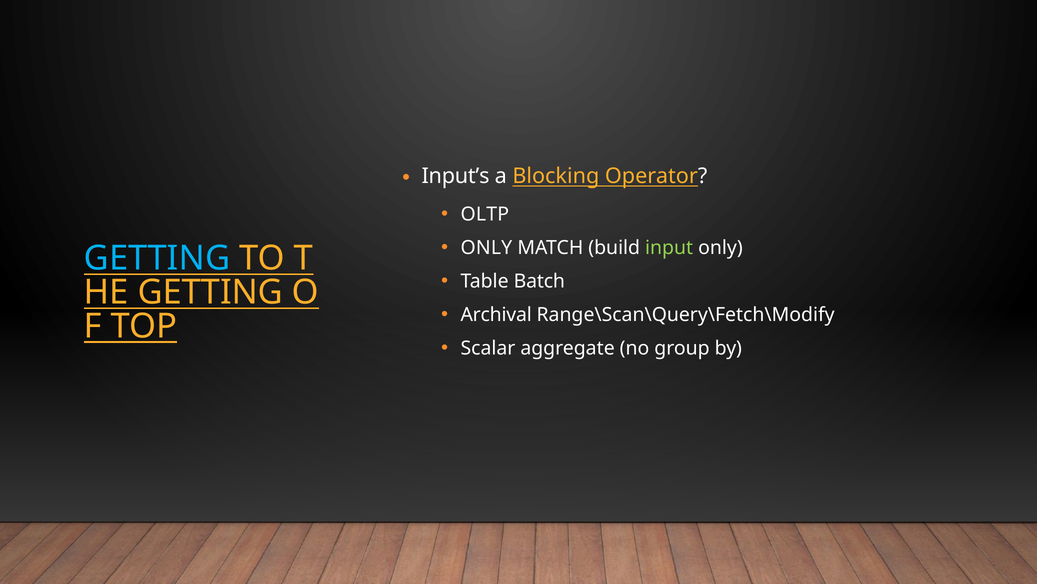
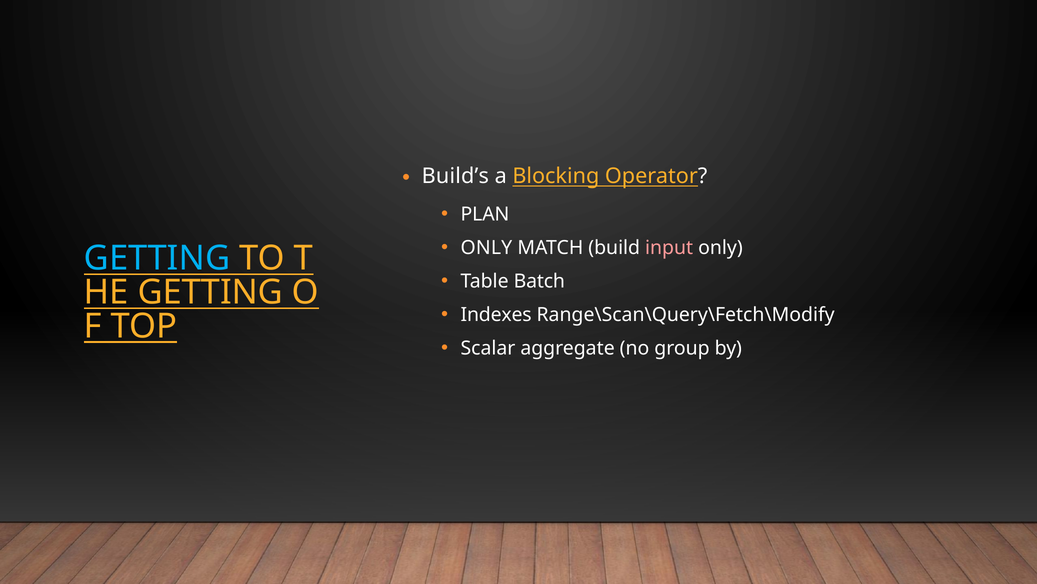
Input’s: Input’s -> Build’s
OLTP: OLTP -> PLAN
input colour: light green -> pink
Archival: Archival -> Indexes
